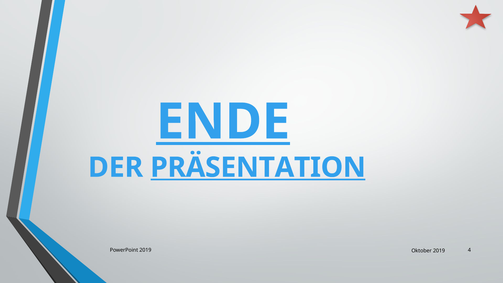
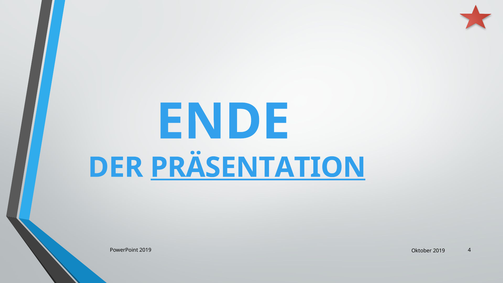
ENDE underline: present -> none
